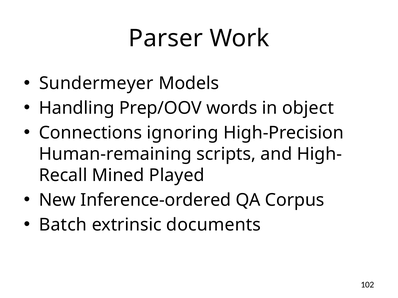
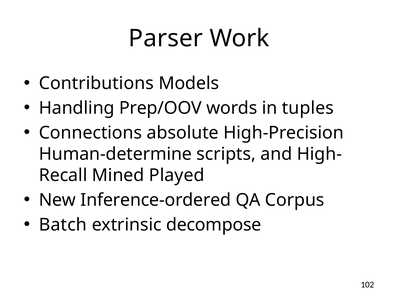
Sundermeyer: Sundermeyer -> Contributions
object: object -> tuples
ignoring: ignoring -> absolute
Human-remaining: Human-remaining -> Human-determine
documents: documents -> decompose
